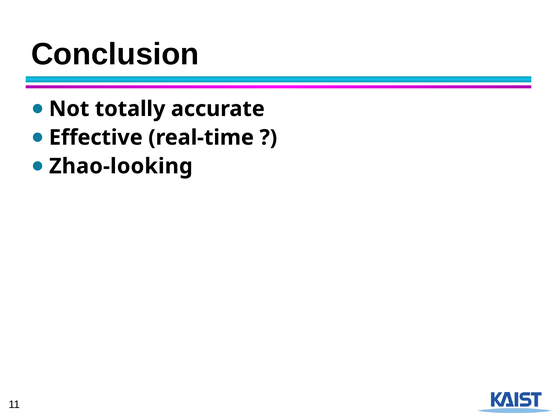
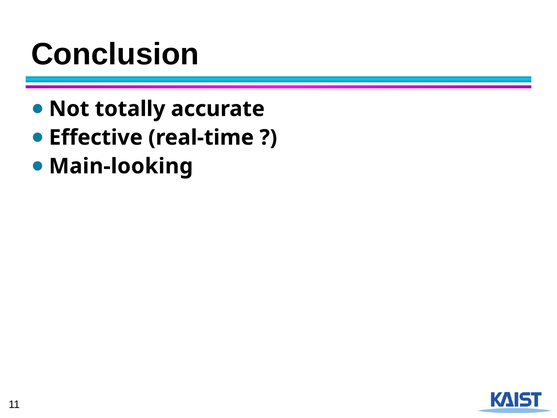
Zhao-looking: Zhao-looking -> Main-looking
